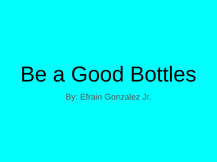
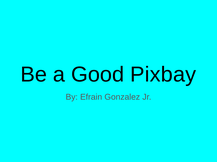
Bottles: Bottles -> Pixbay
